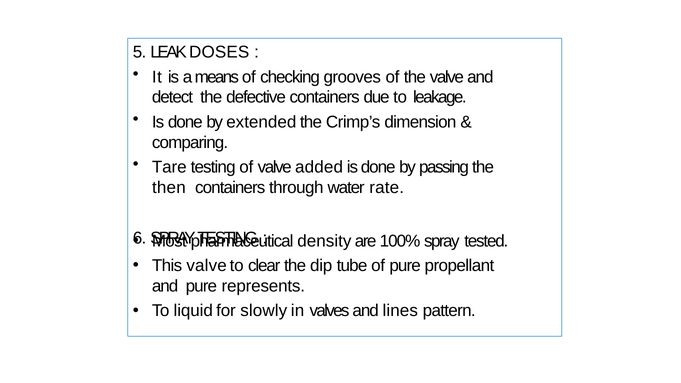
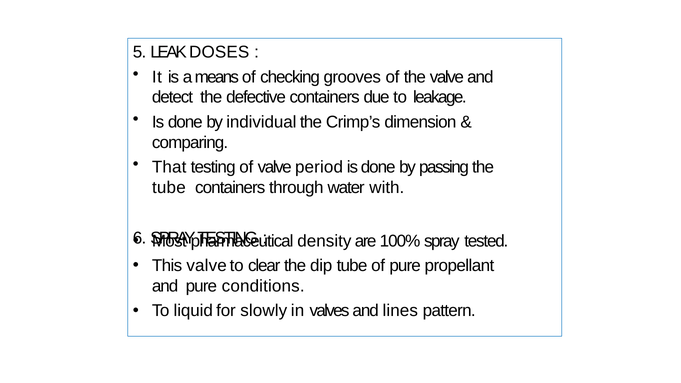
extended: extended -> individual
Tare: Tare -> That
added: added -> period
then at (169, 188): then -> tube
rate: rate -> with
represents: represents -> conditions
